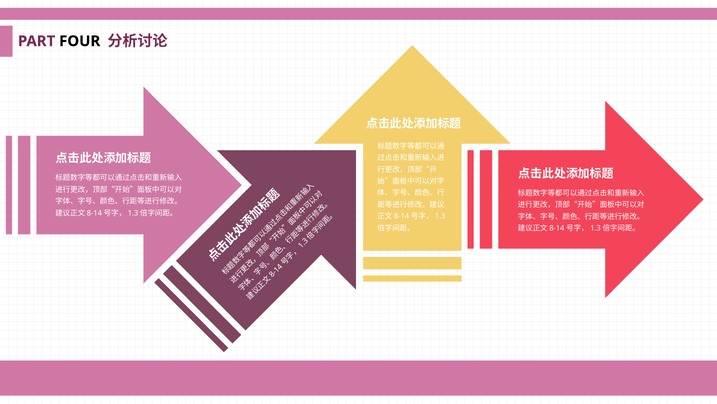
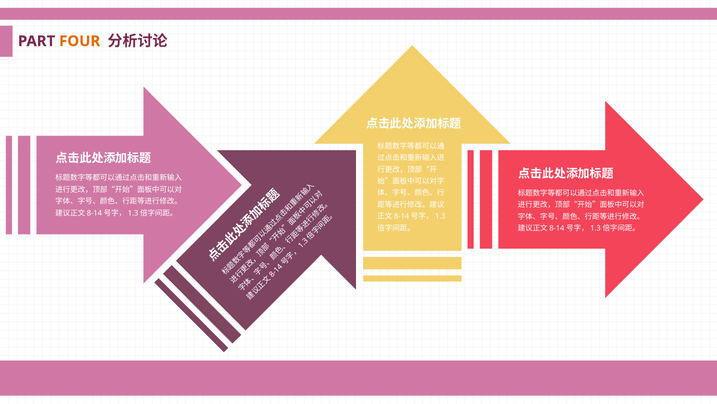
FOUR colour: black -> orange
